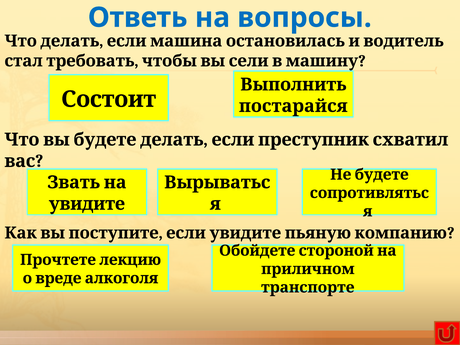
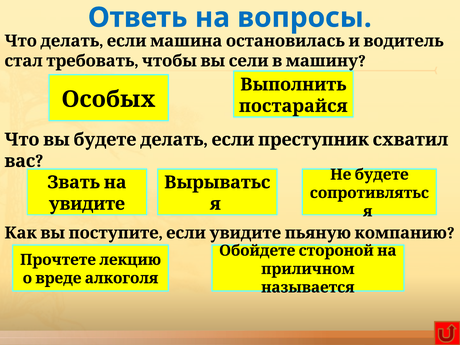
Состоит: Состоит -> Особых
транспорте: транспорте -> называется
